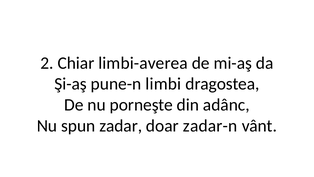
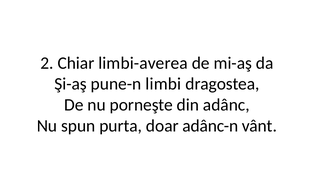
zadar: zadar -> purta
zadar-n: zadar-n -> adânc-n
